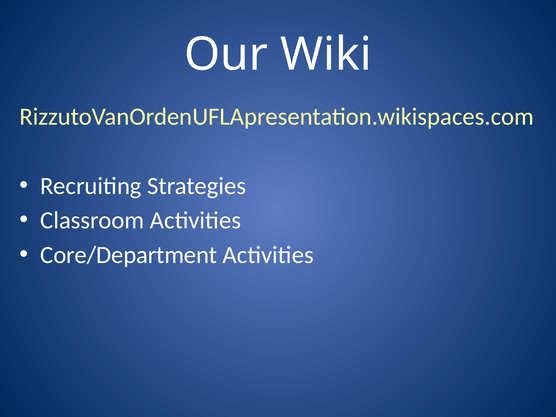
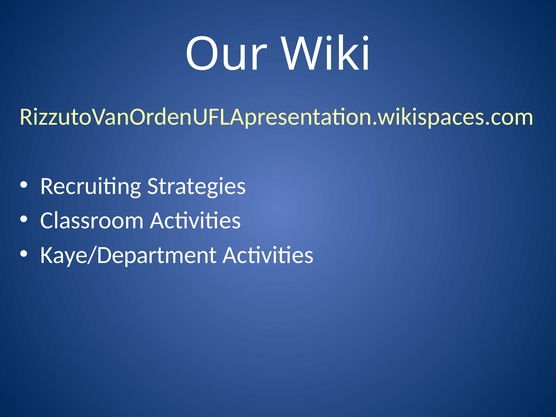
Core/Department: Core/Department -> Kaye/Department
